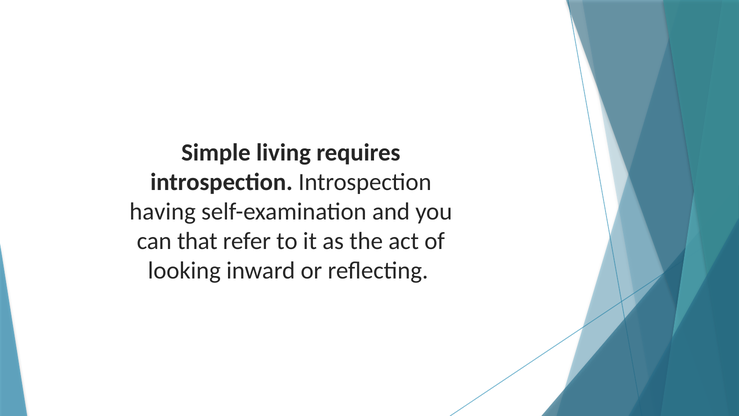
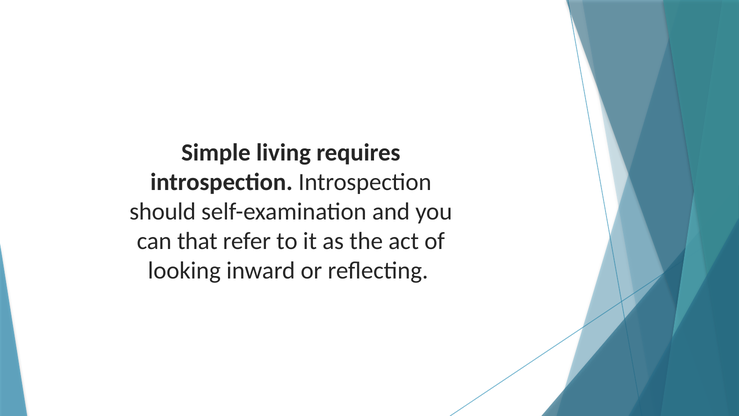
having: having -> should
